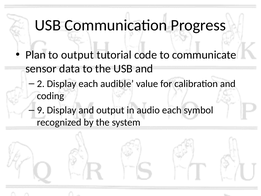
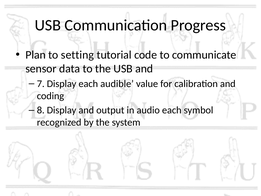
to output: output -> setting
2: 2 -> 7
9: 9 -> 8
